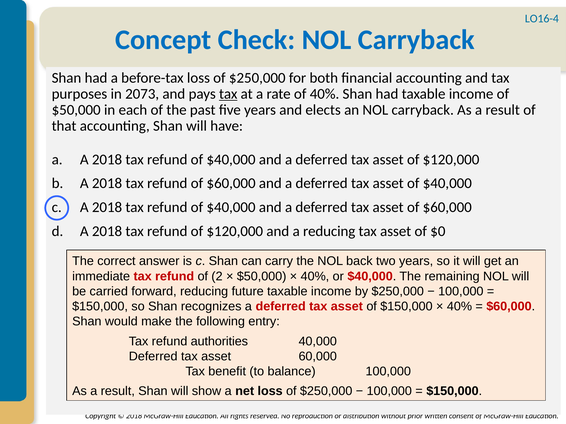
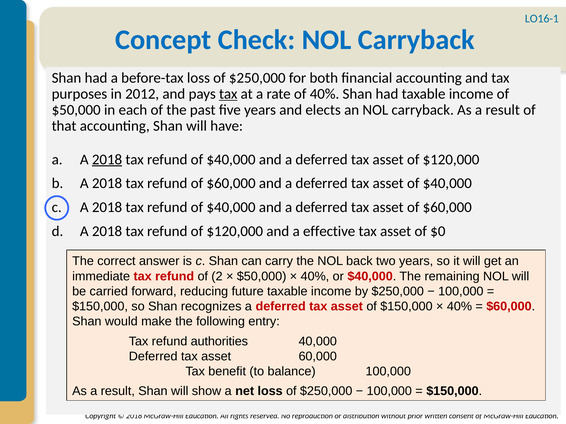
LO16-4: LO16-4 -> LO16-1
2073: 2073 -> 2012
2018 at (107, 160) underline: none -> present
a reducing: reducing -> effective
